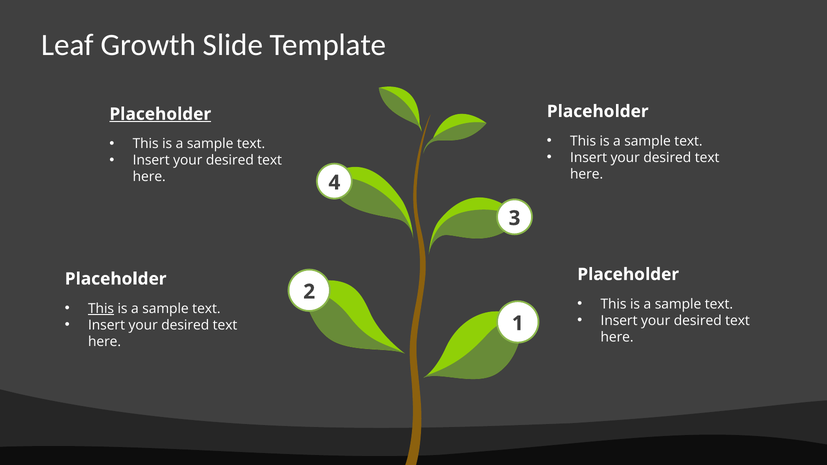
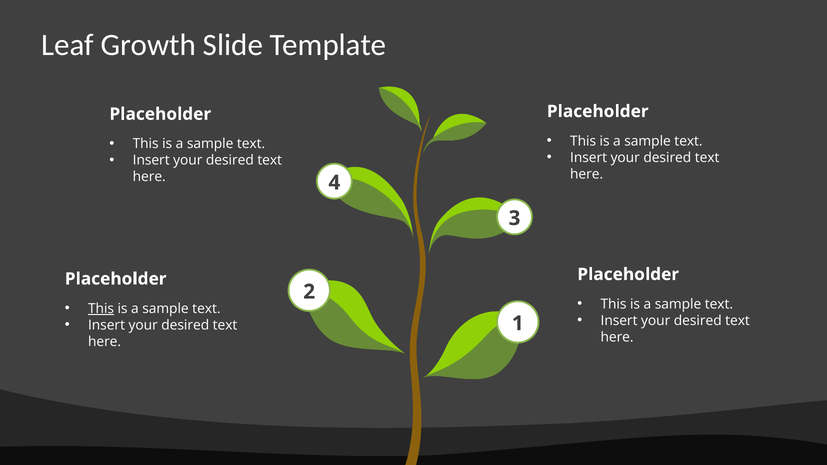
Placeholder at (160, 114) underline: present -> none
